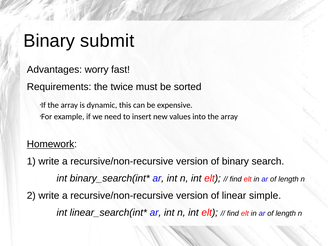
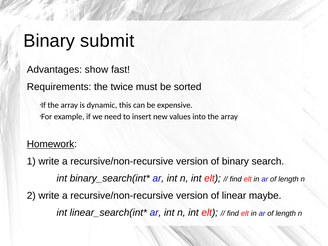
worry: worry -> show
simple: simple -> maybe
